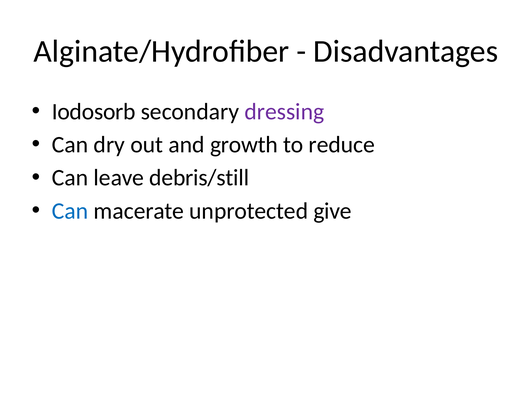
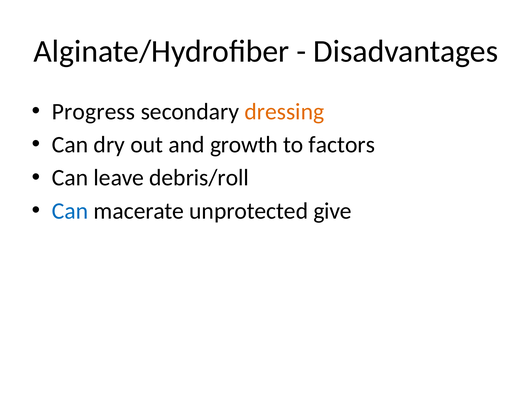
Iodosorb: Iodosorb -> Progress
dressing colour: purple -> orange
reduce: reduce -> factors
debris/still: debris/still -> debris/roll
